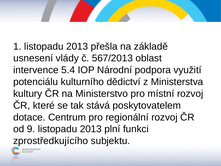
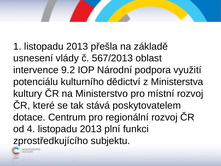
5.4: 5.4 -> 9.2
9: 9 -> 4
